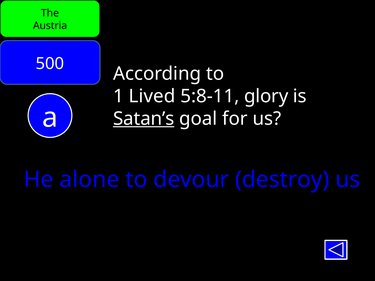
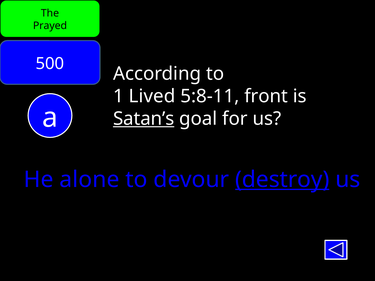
Austria: Austria -> Prayed
glory: glory -> front
destroy underline: none -> present
